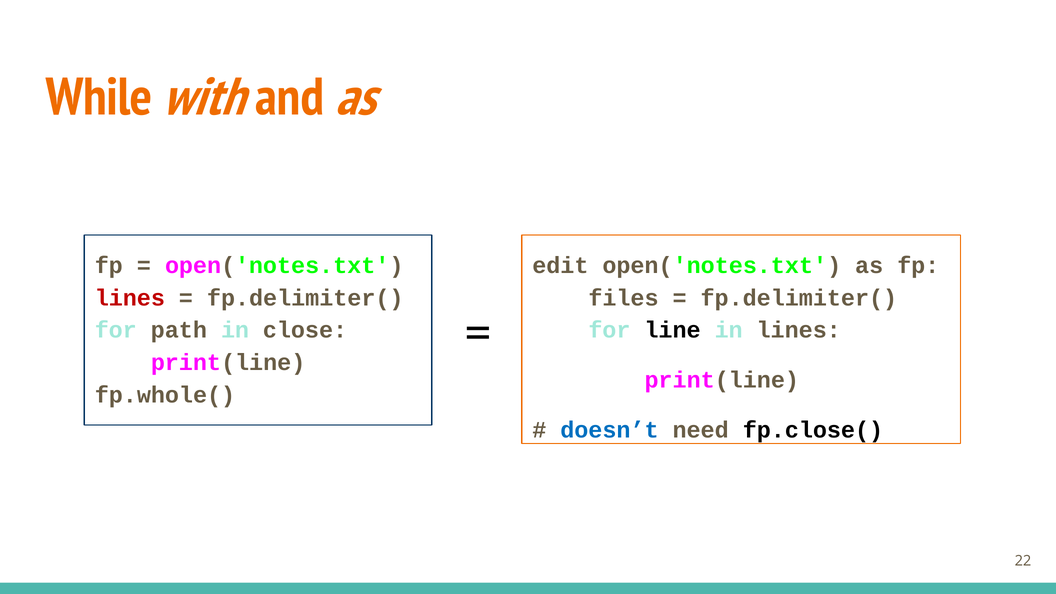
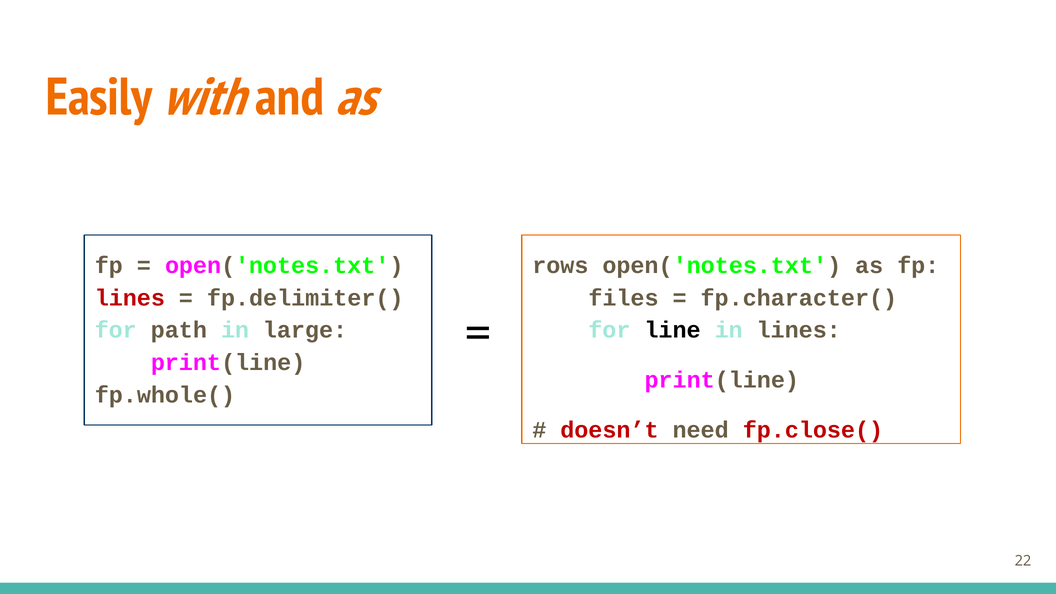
While: While -> Easily
edit: edit -> rows
fp.delimiter( at (799, 298): fp.delimiter( -> fp.character(
close: close -> large
doesn’t colour: blue -> red
fp.close( colour: black -> red
